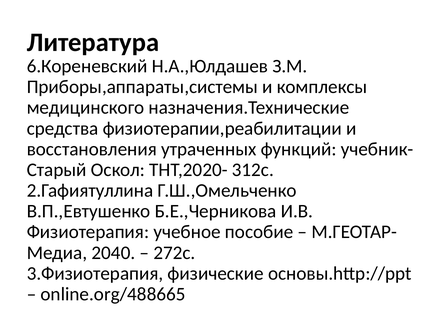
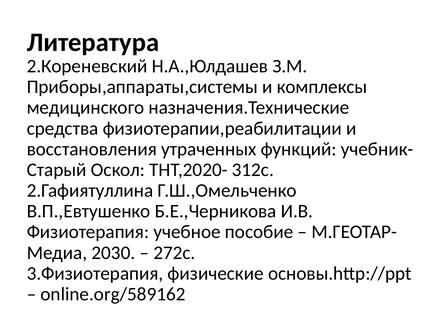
6.Кореневский: 6.Кореневский -> 2.Кореневский
2040: 2040 -> 2030
online.org/488665: online.org/488665 -> online.org/589162
